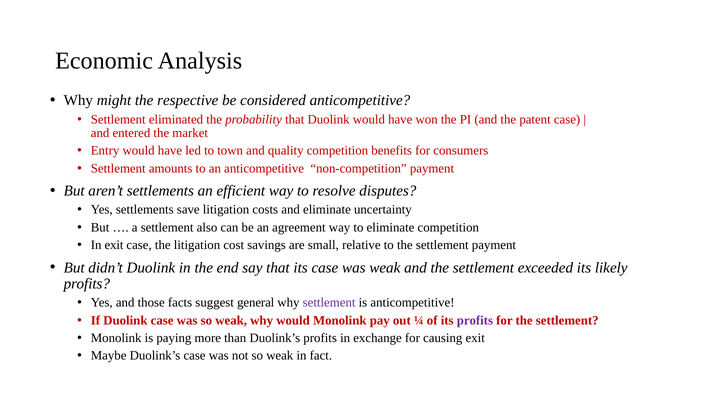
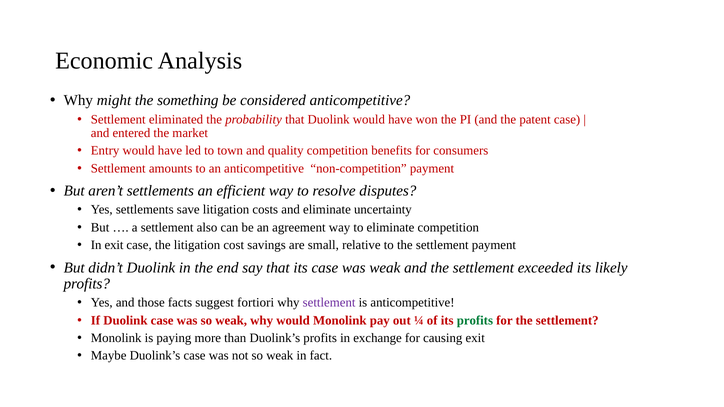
respective: respective -> something
general: general -> fortiori
profits at (475, 320) colour: purple -> green
